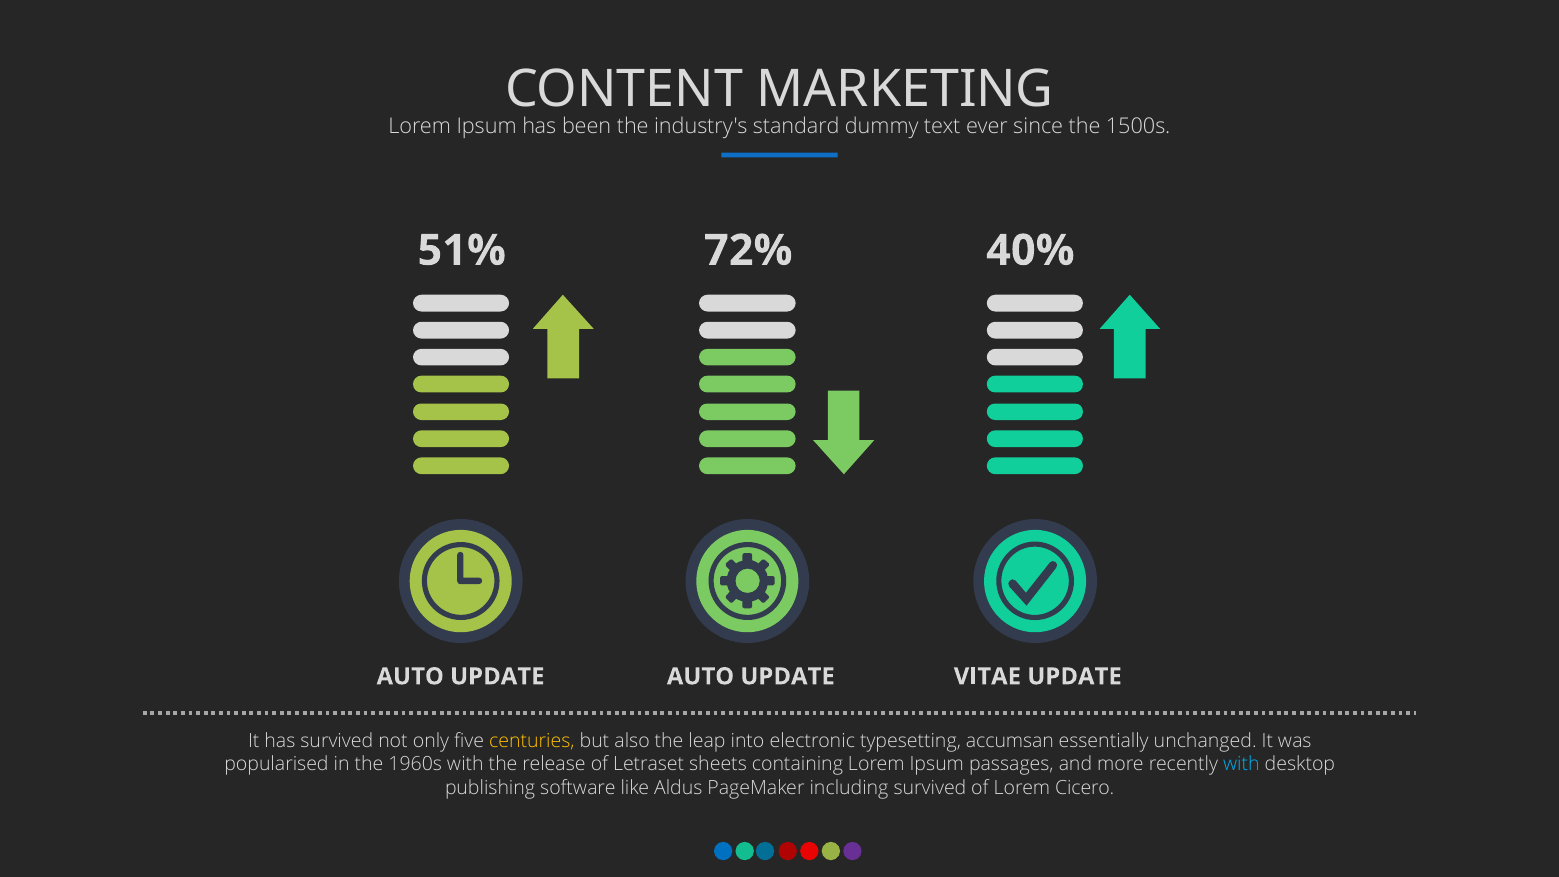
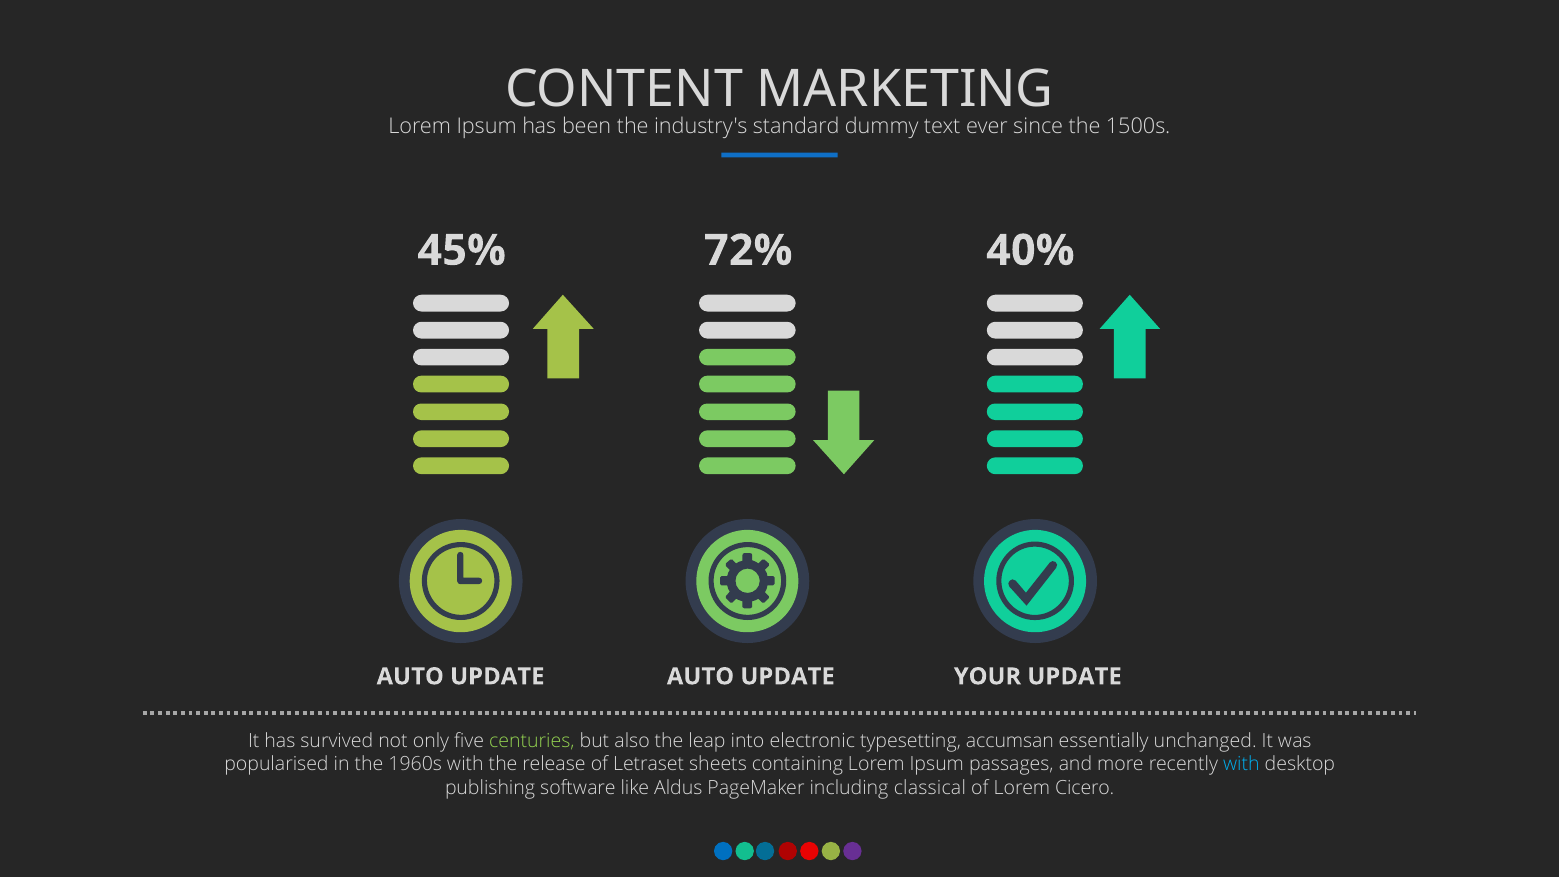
51%: 51% -> 45%
VITAE: VITAE -> YOUR
centuries colour: yellow -> light green
including survived: survived -> classical
